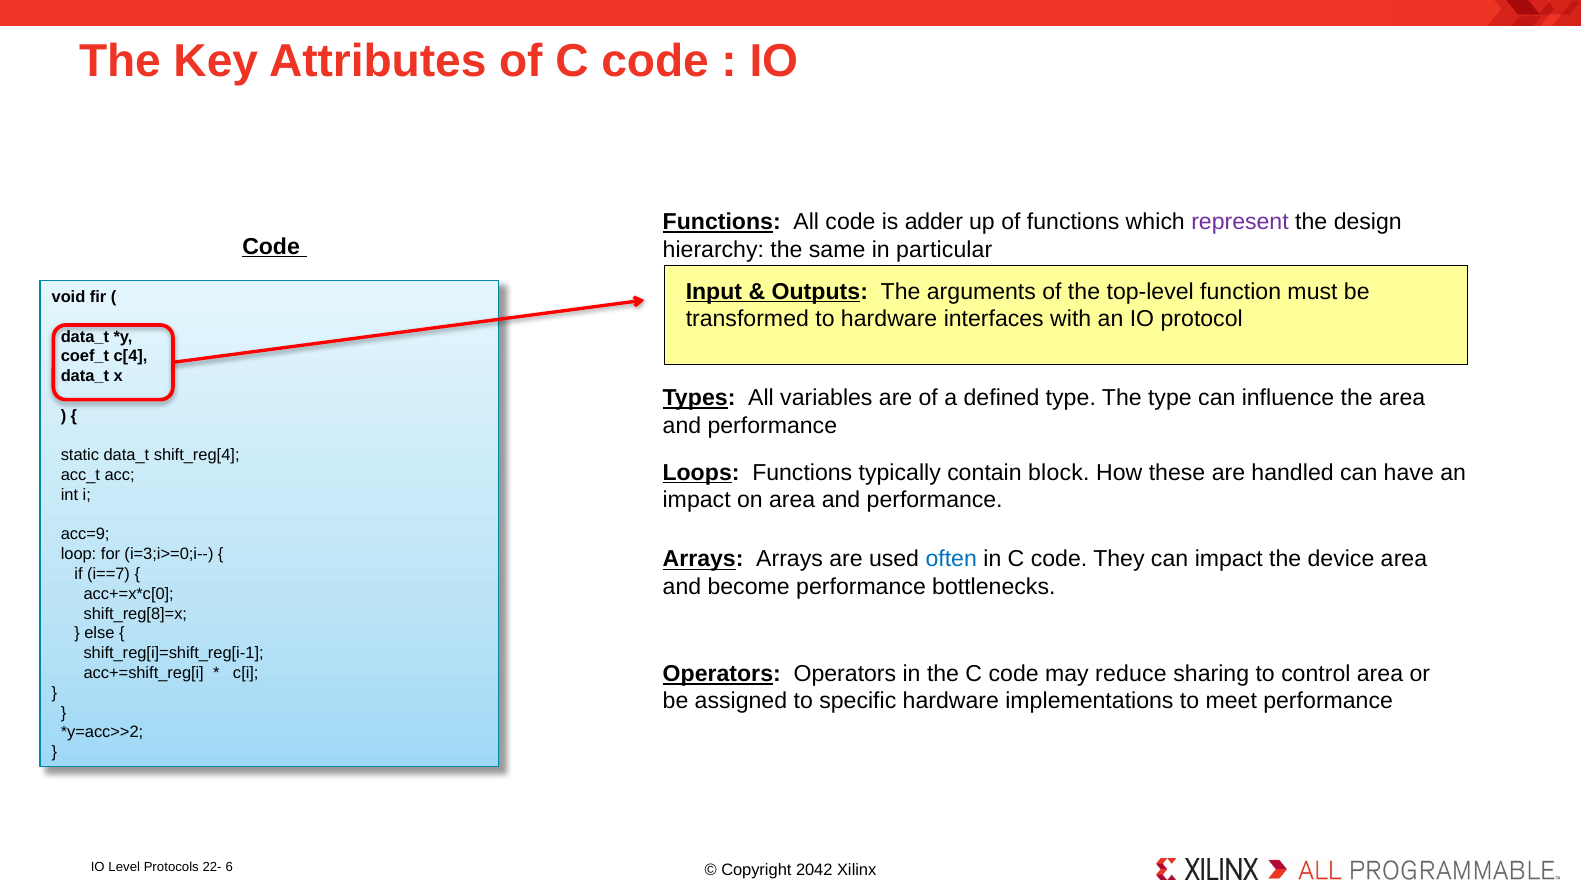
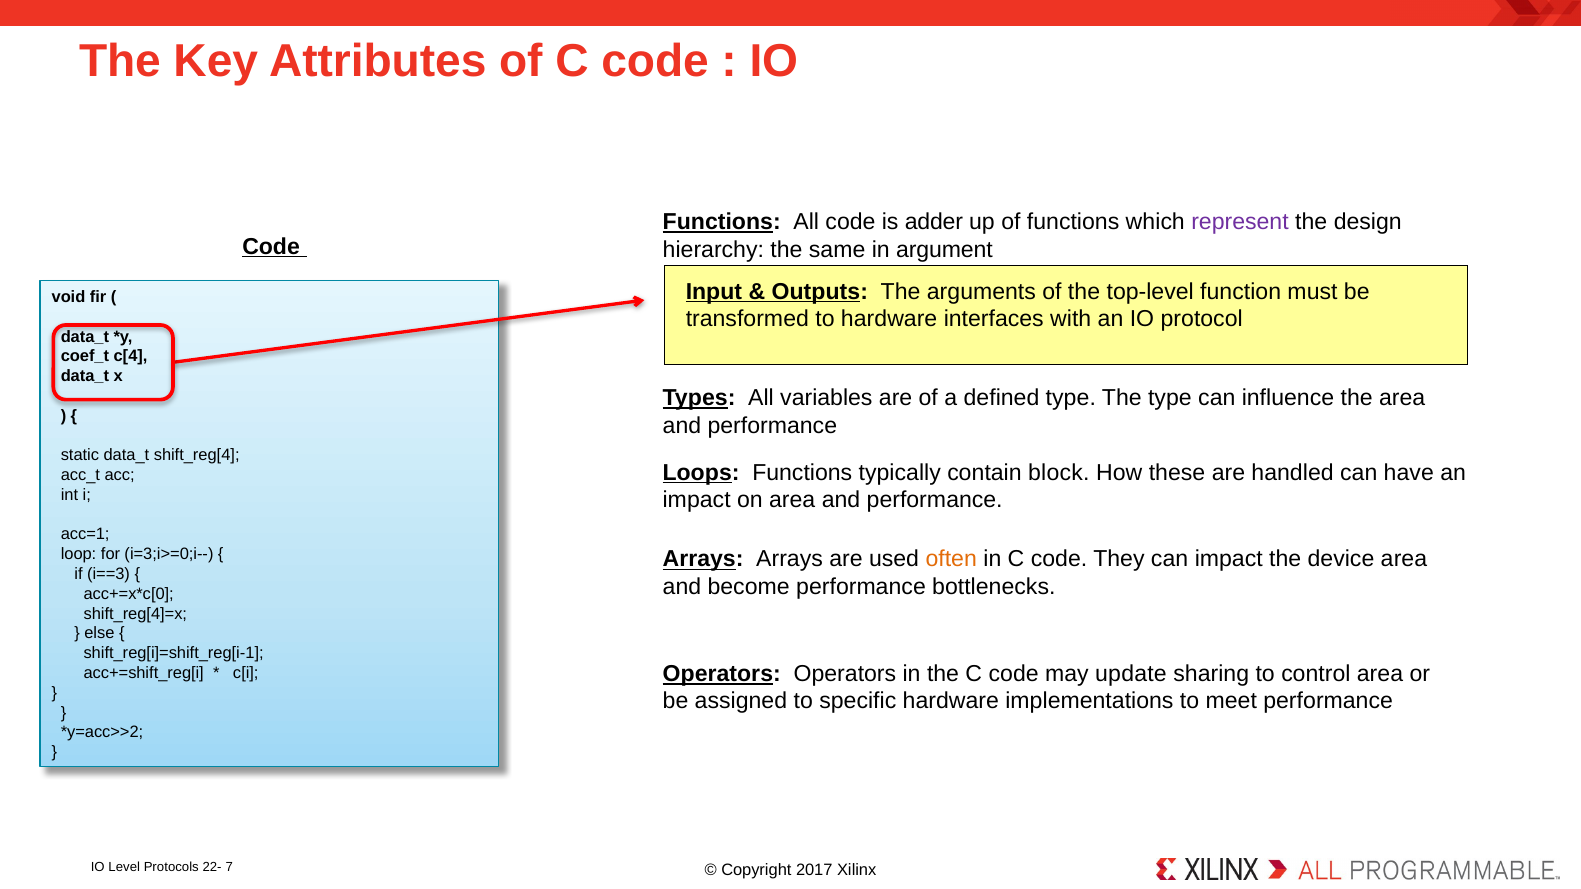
particular: particular -> argument
acc=9: acc=9 -> acc=1
often colour: blue -> orange
i==7: i==7 -> i==3
shift_reg[8]=x: shift_reg[8]=x -> shift_reg[4]=x
reduce: reduce -> update
6: 6 -> 7
2042: 2042 -> 2017
